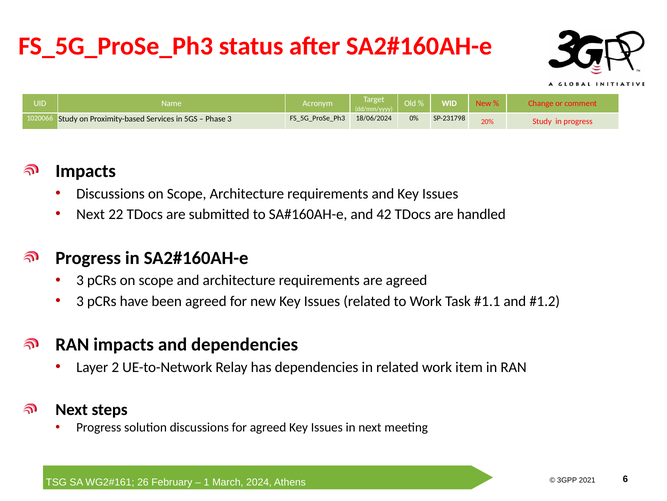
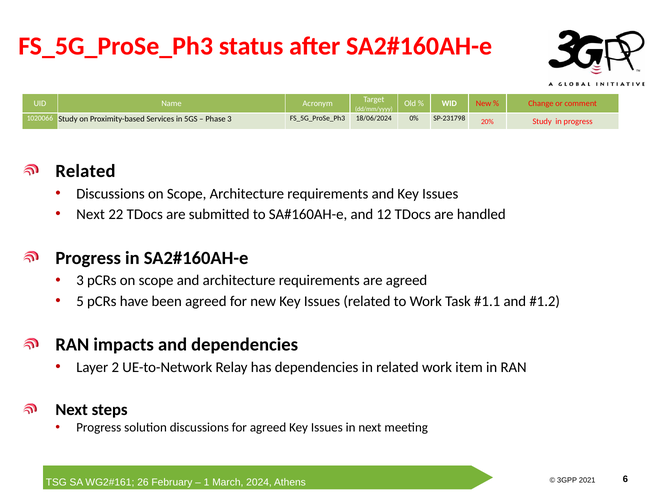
Impacts at (86, 171): Impacts -> Related
42: 42 -> 12
3 at (80, 301): 3 -> 5
